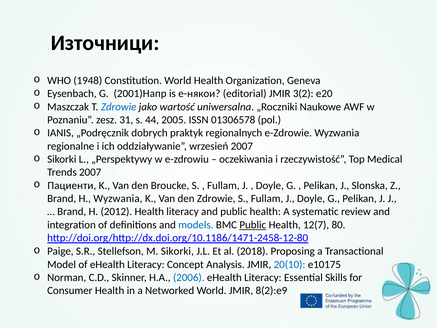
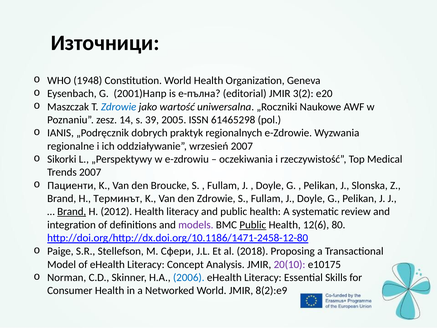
e-някои: e-някои -> e-пълна
31: 31 -> 14
44: 44 -> 39
01306578: 01306578 -> 61465298
H Wyzwania: Wyzwania -> Терминът
Brand at (72, 212) underline: none -> present
models colour: blue -> purple
12(7: 12(7 -> 12(6
M Sikorki: Sikorki -> Сфери
20(10 colour: blue -> purple
